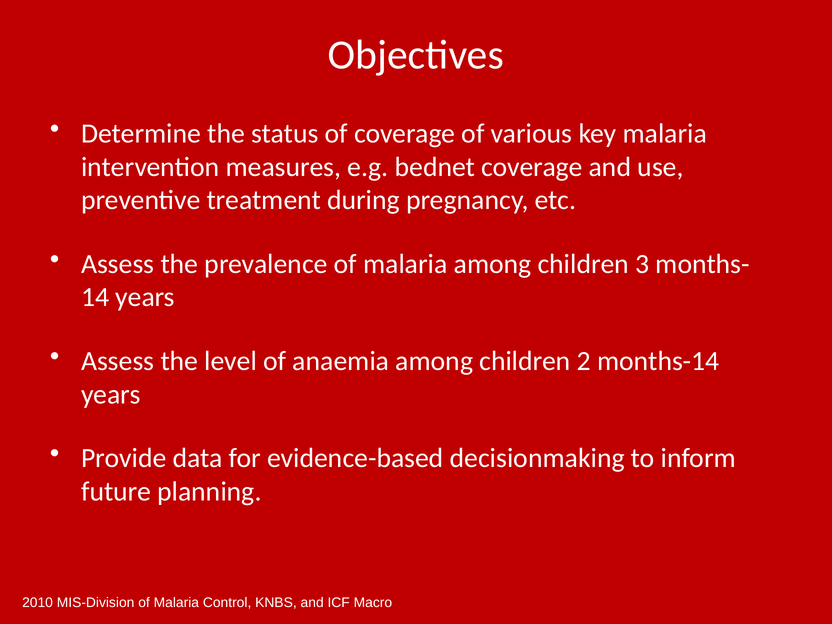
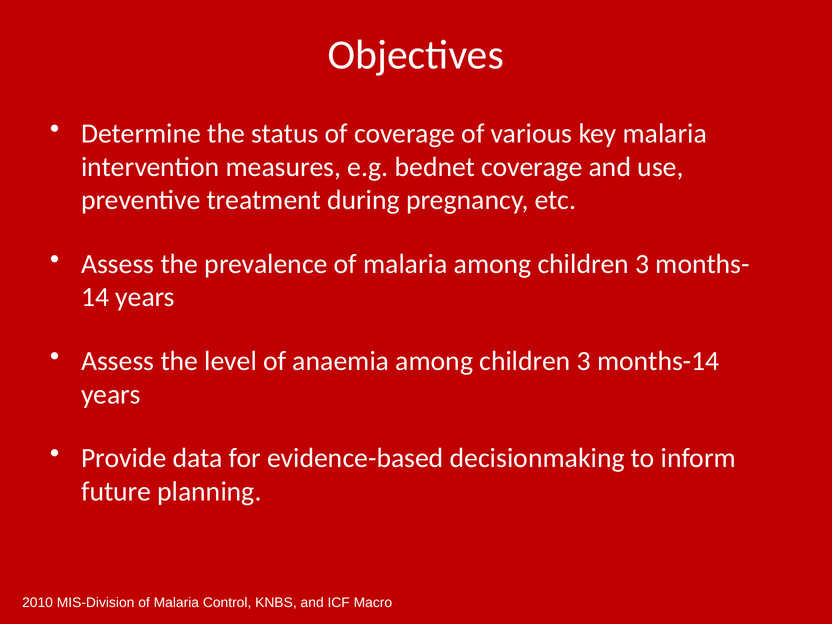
anaemia among children 2: 2 -> 3
